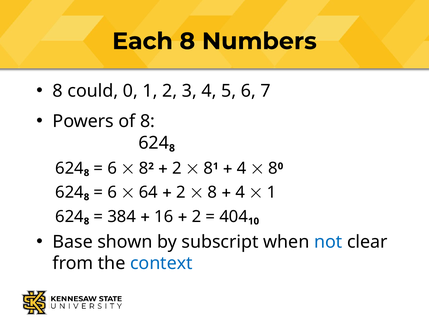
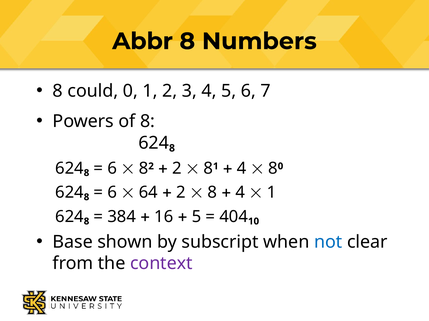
Each: Each -> Abbr
2 at (196, 217): 2 -> 5
context colour: blue -> purple
